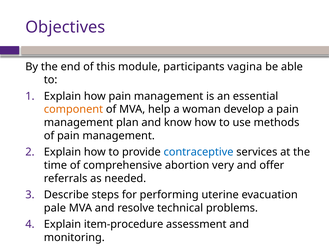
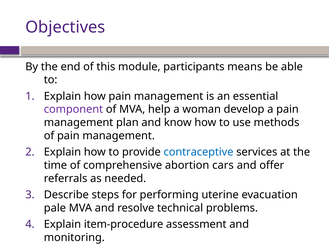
vagina: vagina -> means
component colour: orange -> purple
very: very -> cars
